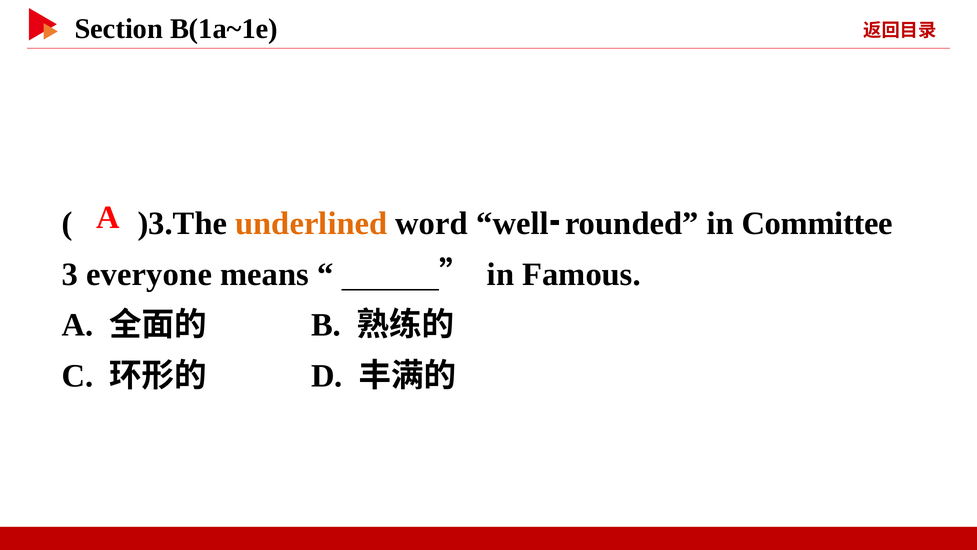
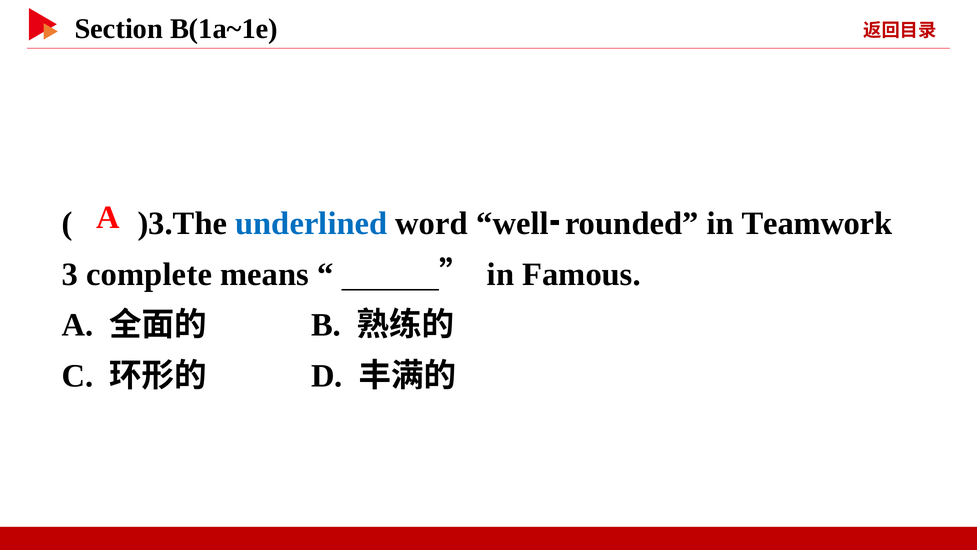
underlined colour: orange -> blue
Committee: Committee -> Teamwork
everyone: everyone -> complete
